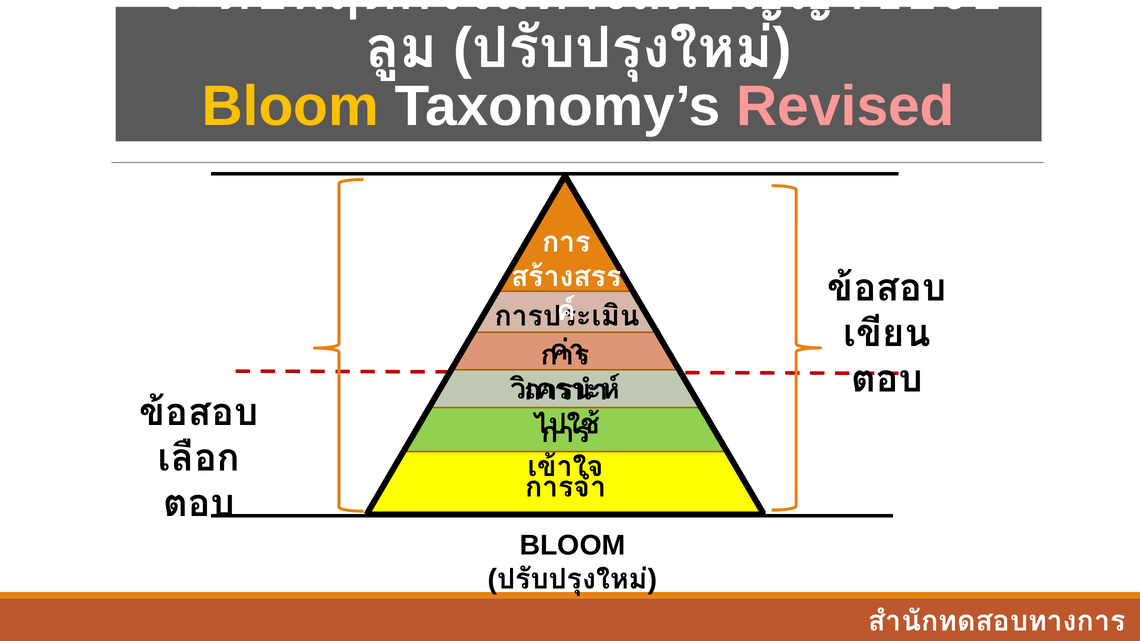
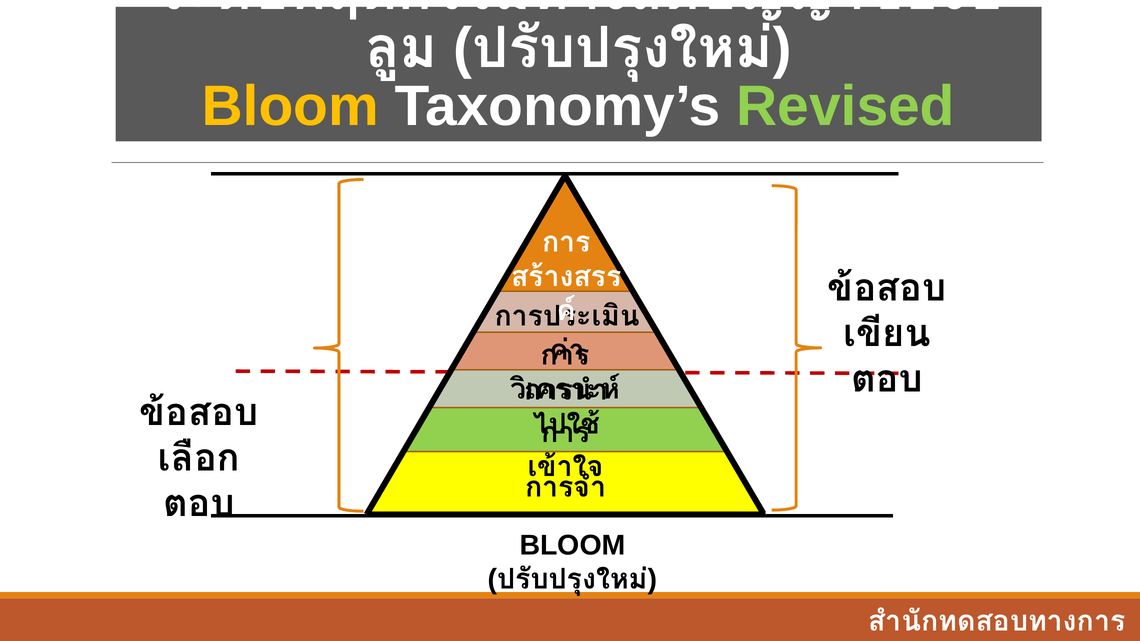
Revised colour: pink -> light green
